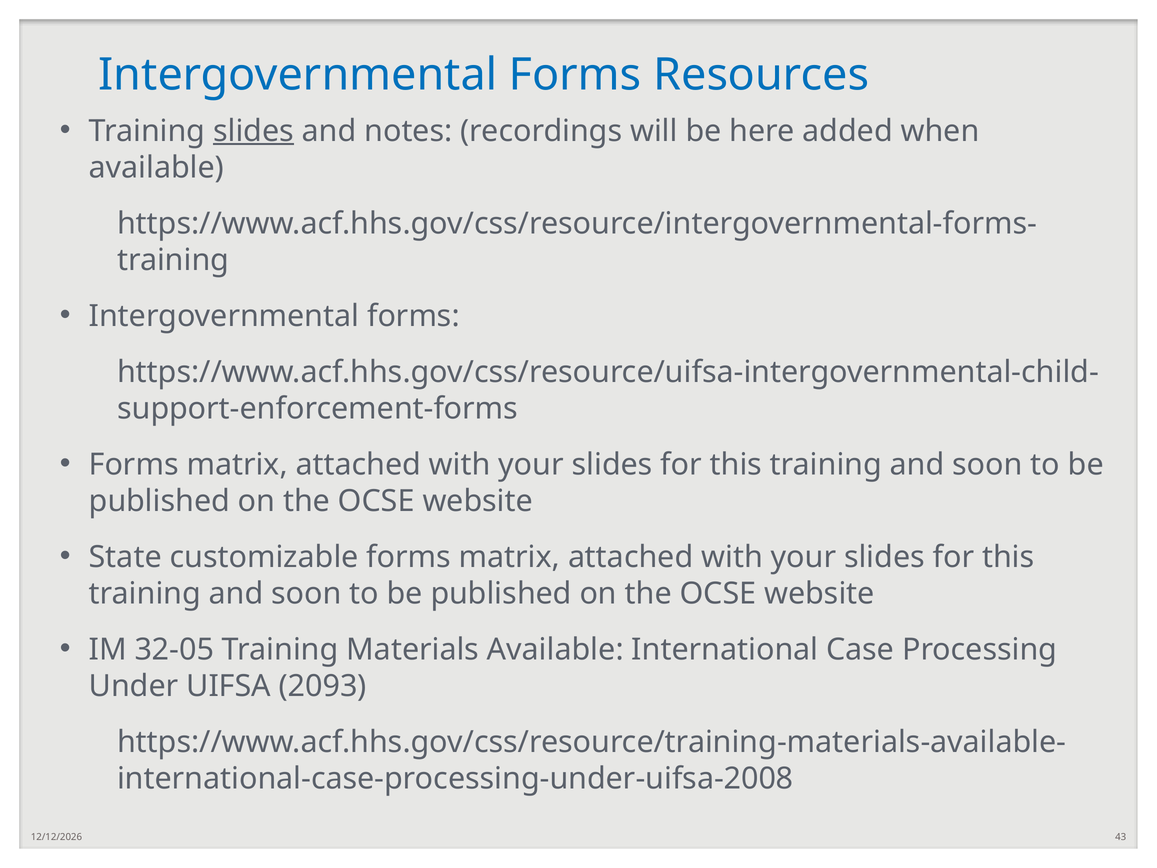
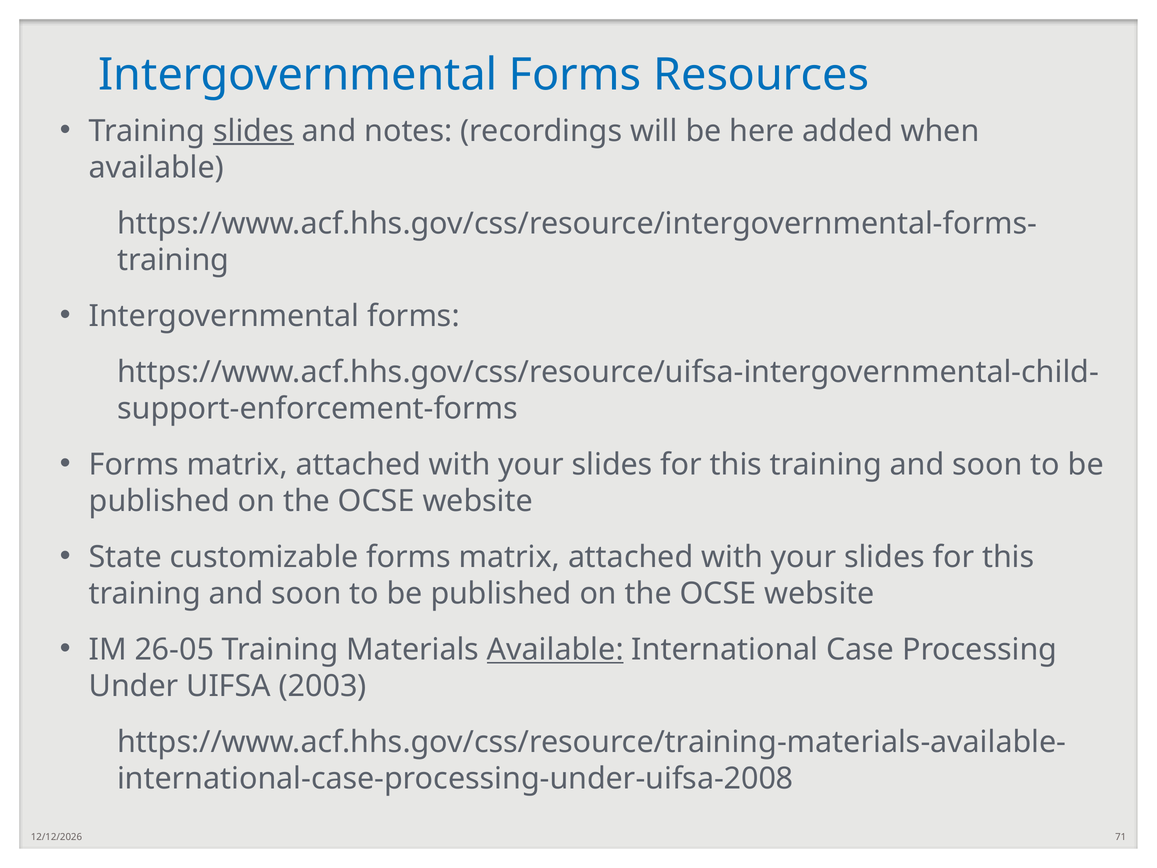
32-05: 32-05 -> 26-05
Available at (555, 649) underline: none -> present
2093: 2093 -> 2003
43: 43 -> 71
